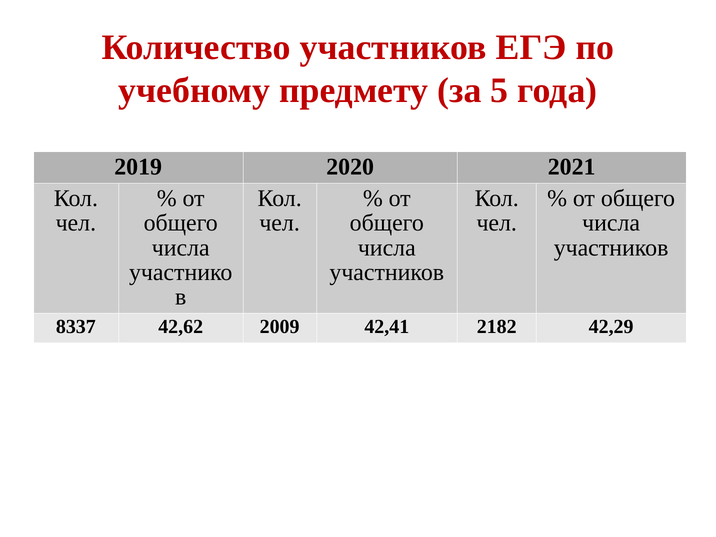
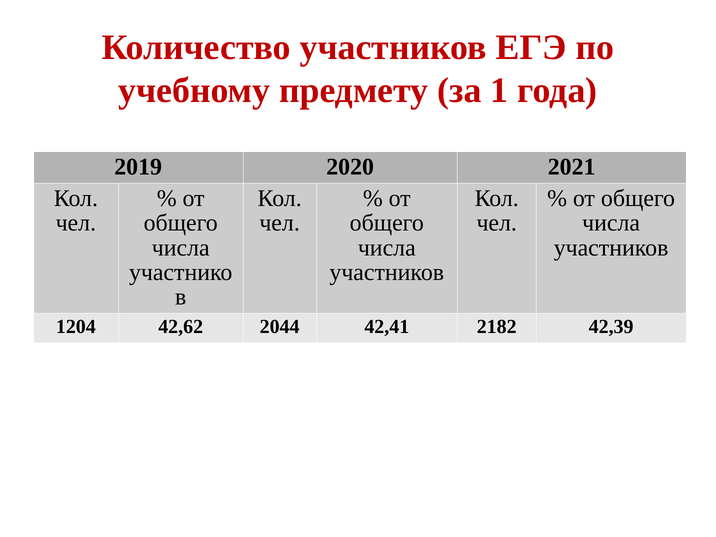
5: 5 -> 1
8337: 8337 -> 1204
2009: 2009 -> 2044
42,29: 42,29 -> 42,39
